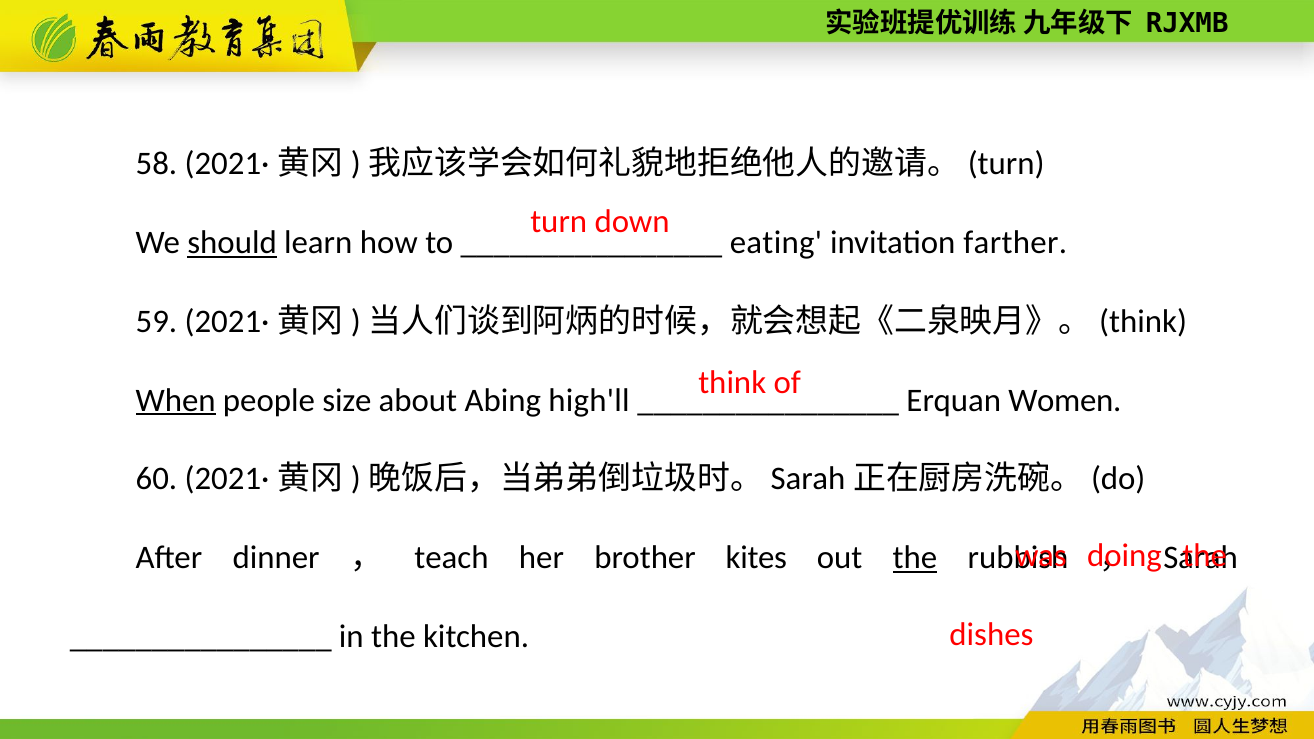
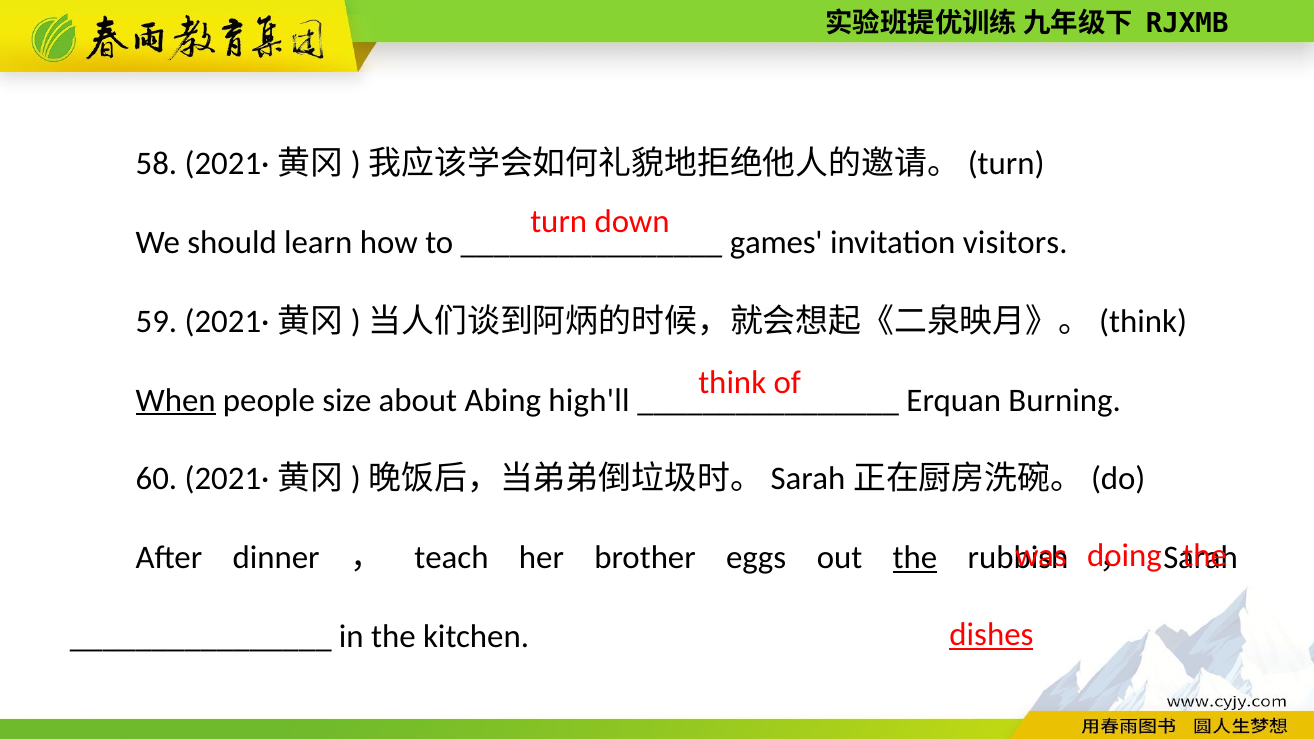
should underline: present -> none
eating: eating -> games
farther: farther -> visitors
Women: Women -> Burning
kites: kites -> eggs
dishes underline: none -> present
